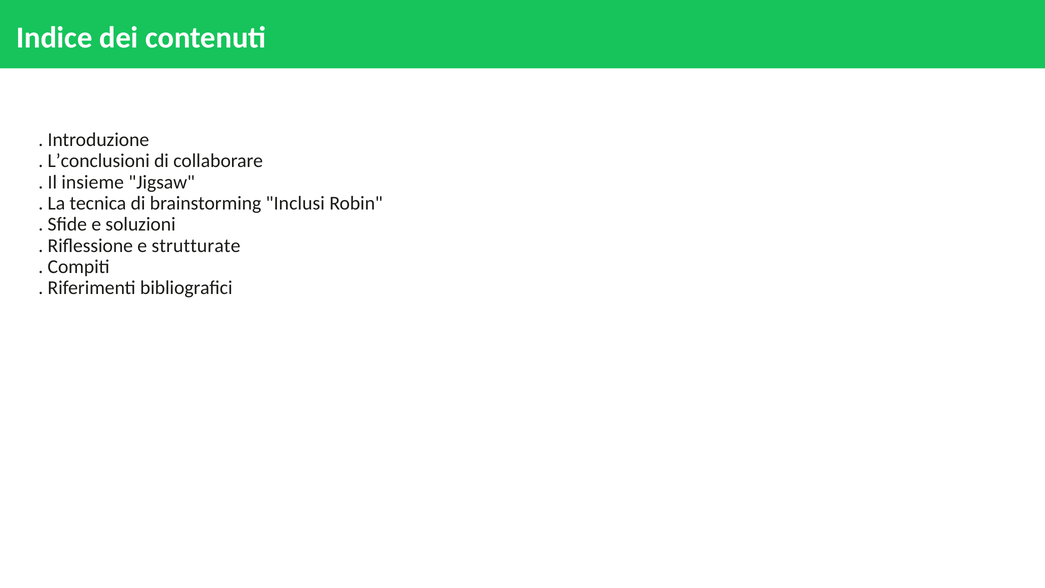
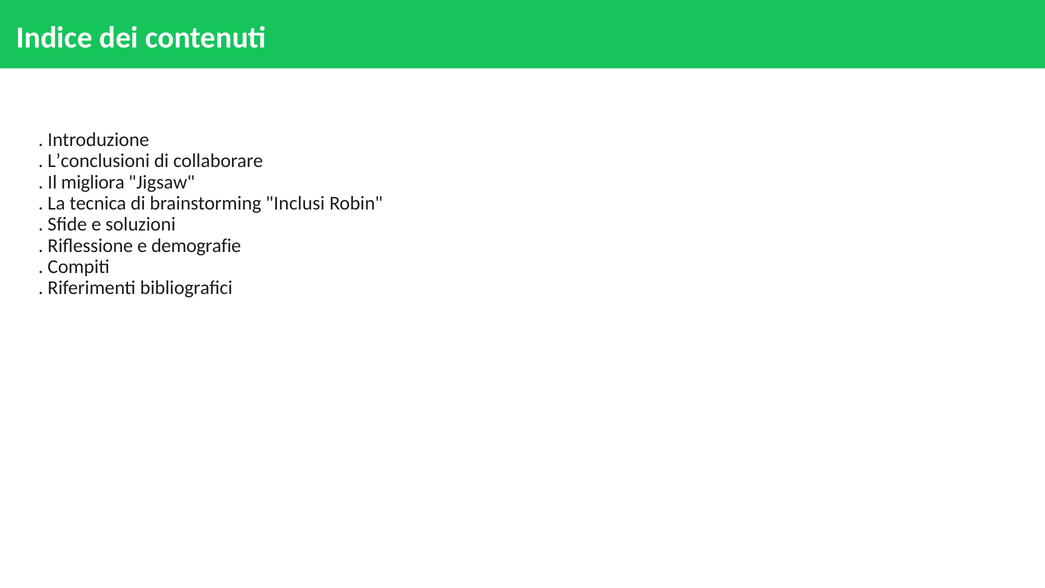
insieme: insieme -> migliora
strutturate: strutturate -> demografie
